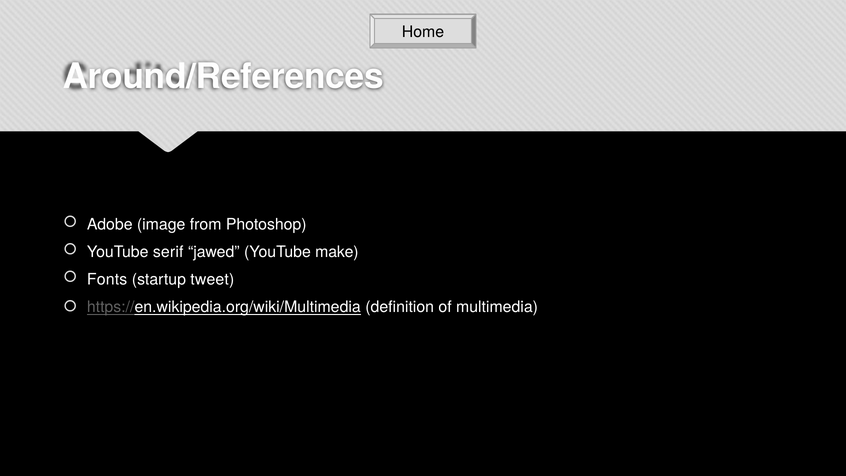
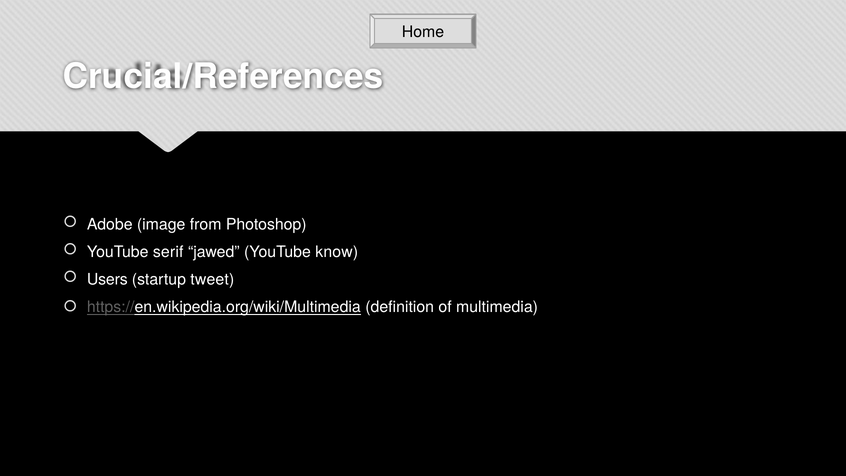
Around/References: Around/References -> Crucial/References
make: make -> know
Fonts: Fonts -> Users
